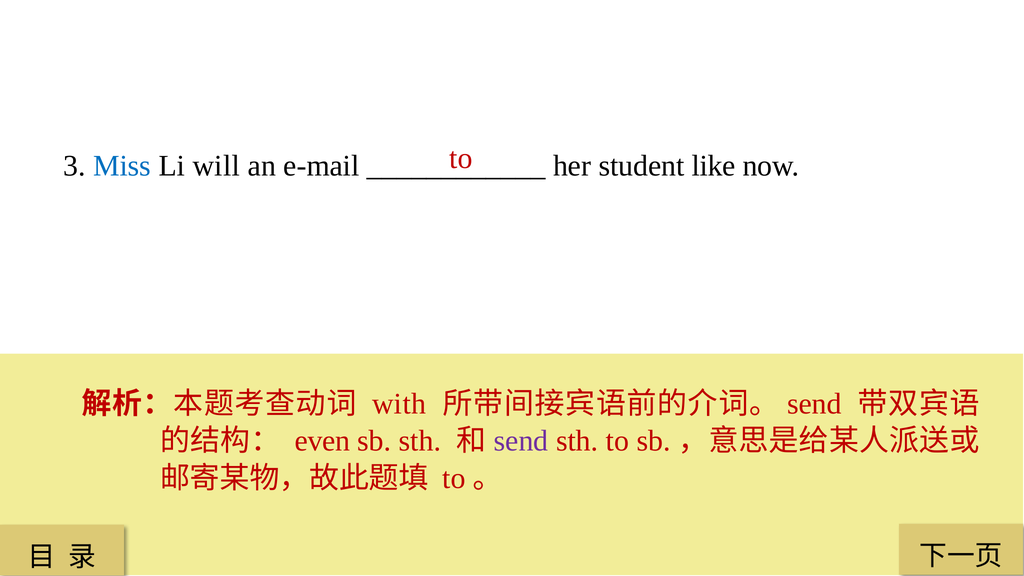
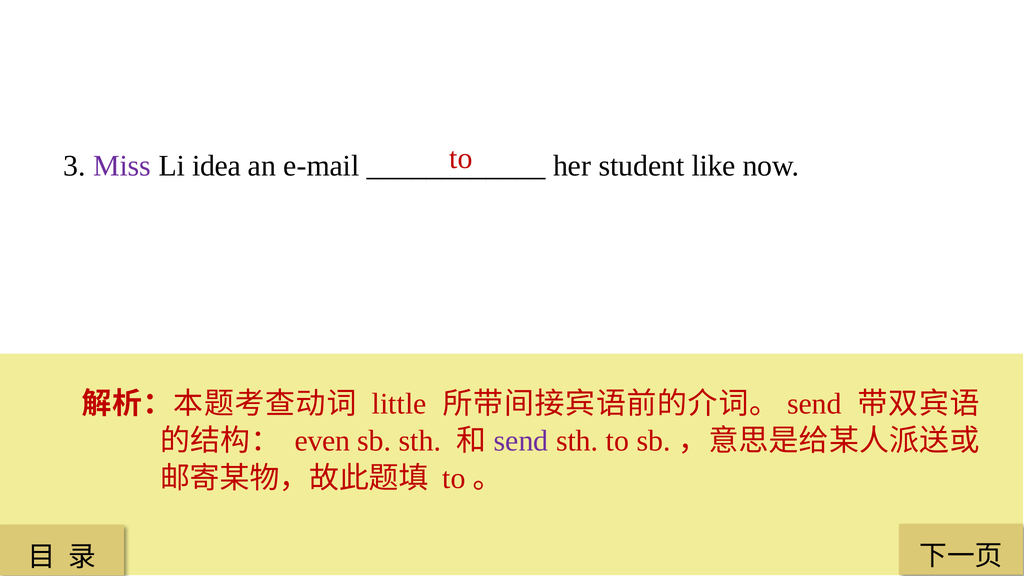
Miss colour: blue -> purple
will: will -> idea
with: with -> little
